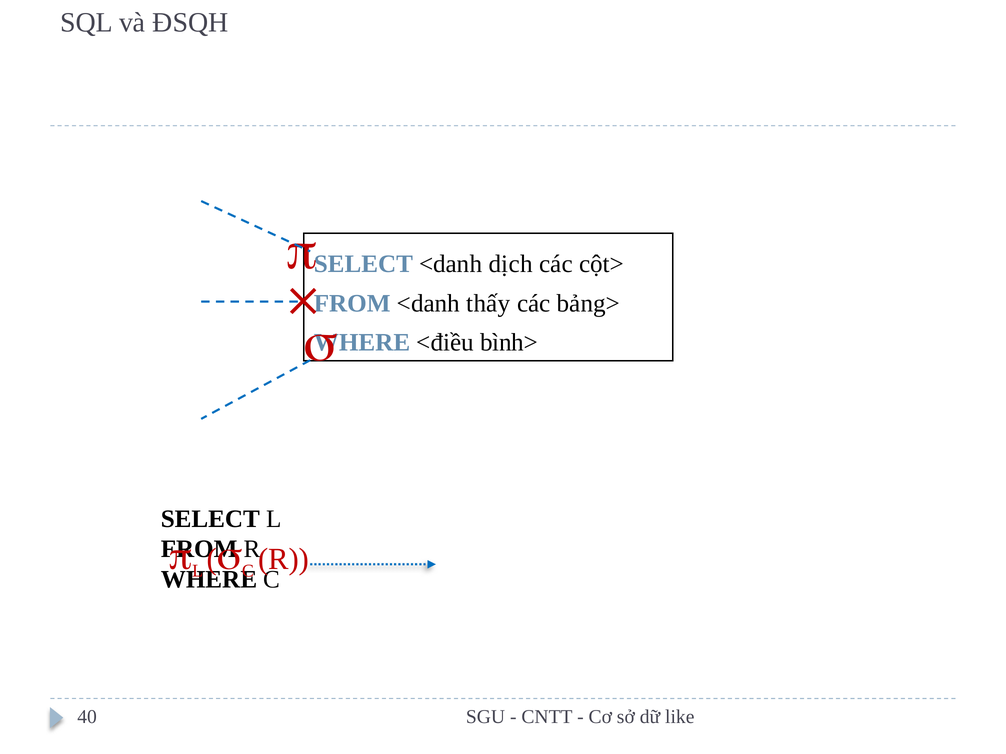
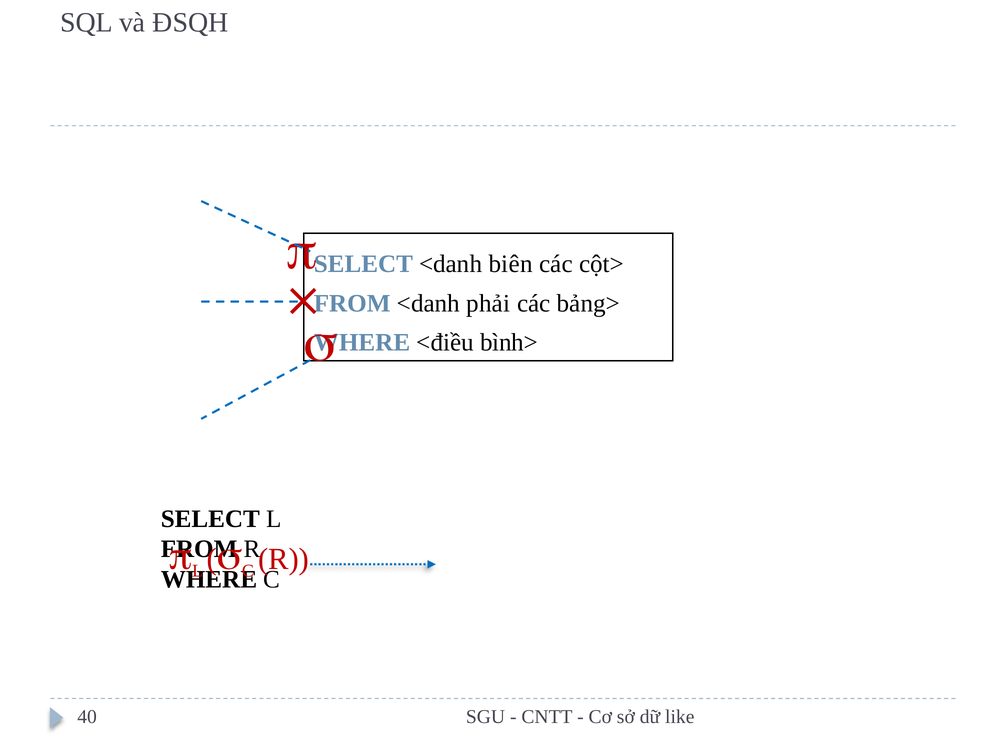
dịch: dịch -> biên
thấy: thấy -> phải
